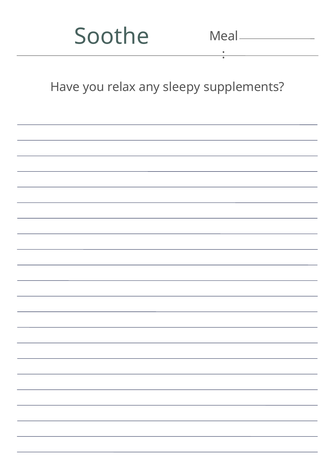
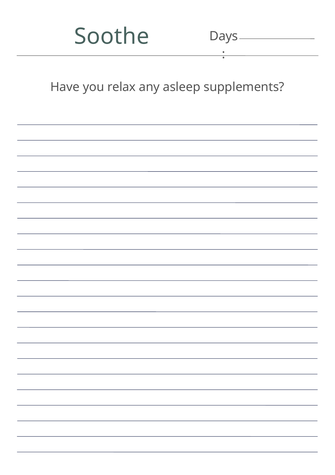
Meal: Meal -> Days
sleepy: sleepy -> asleep
